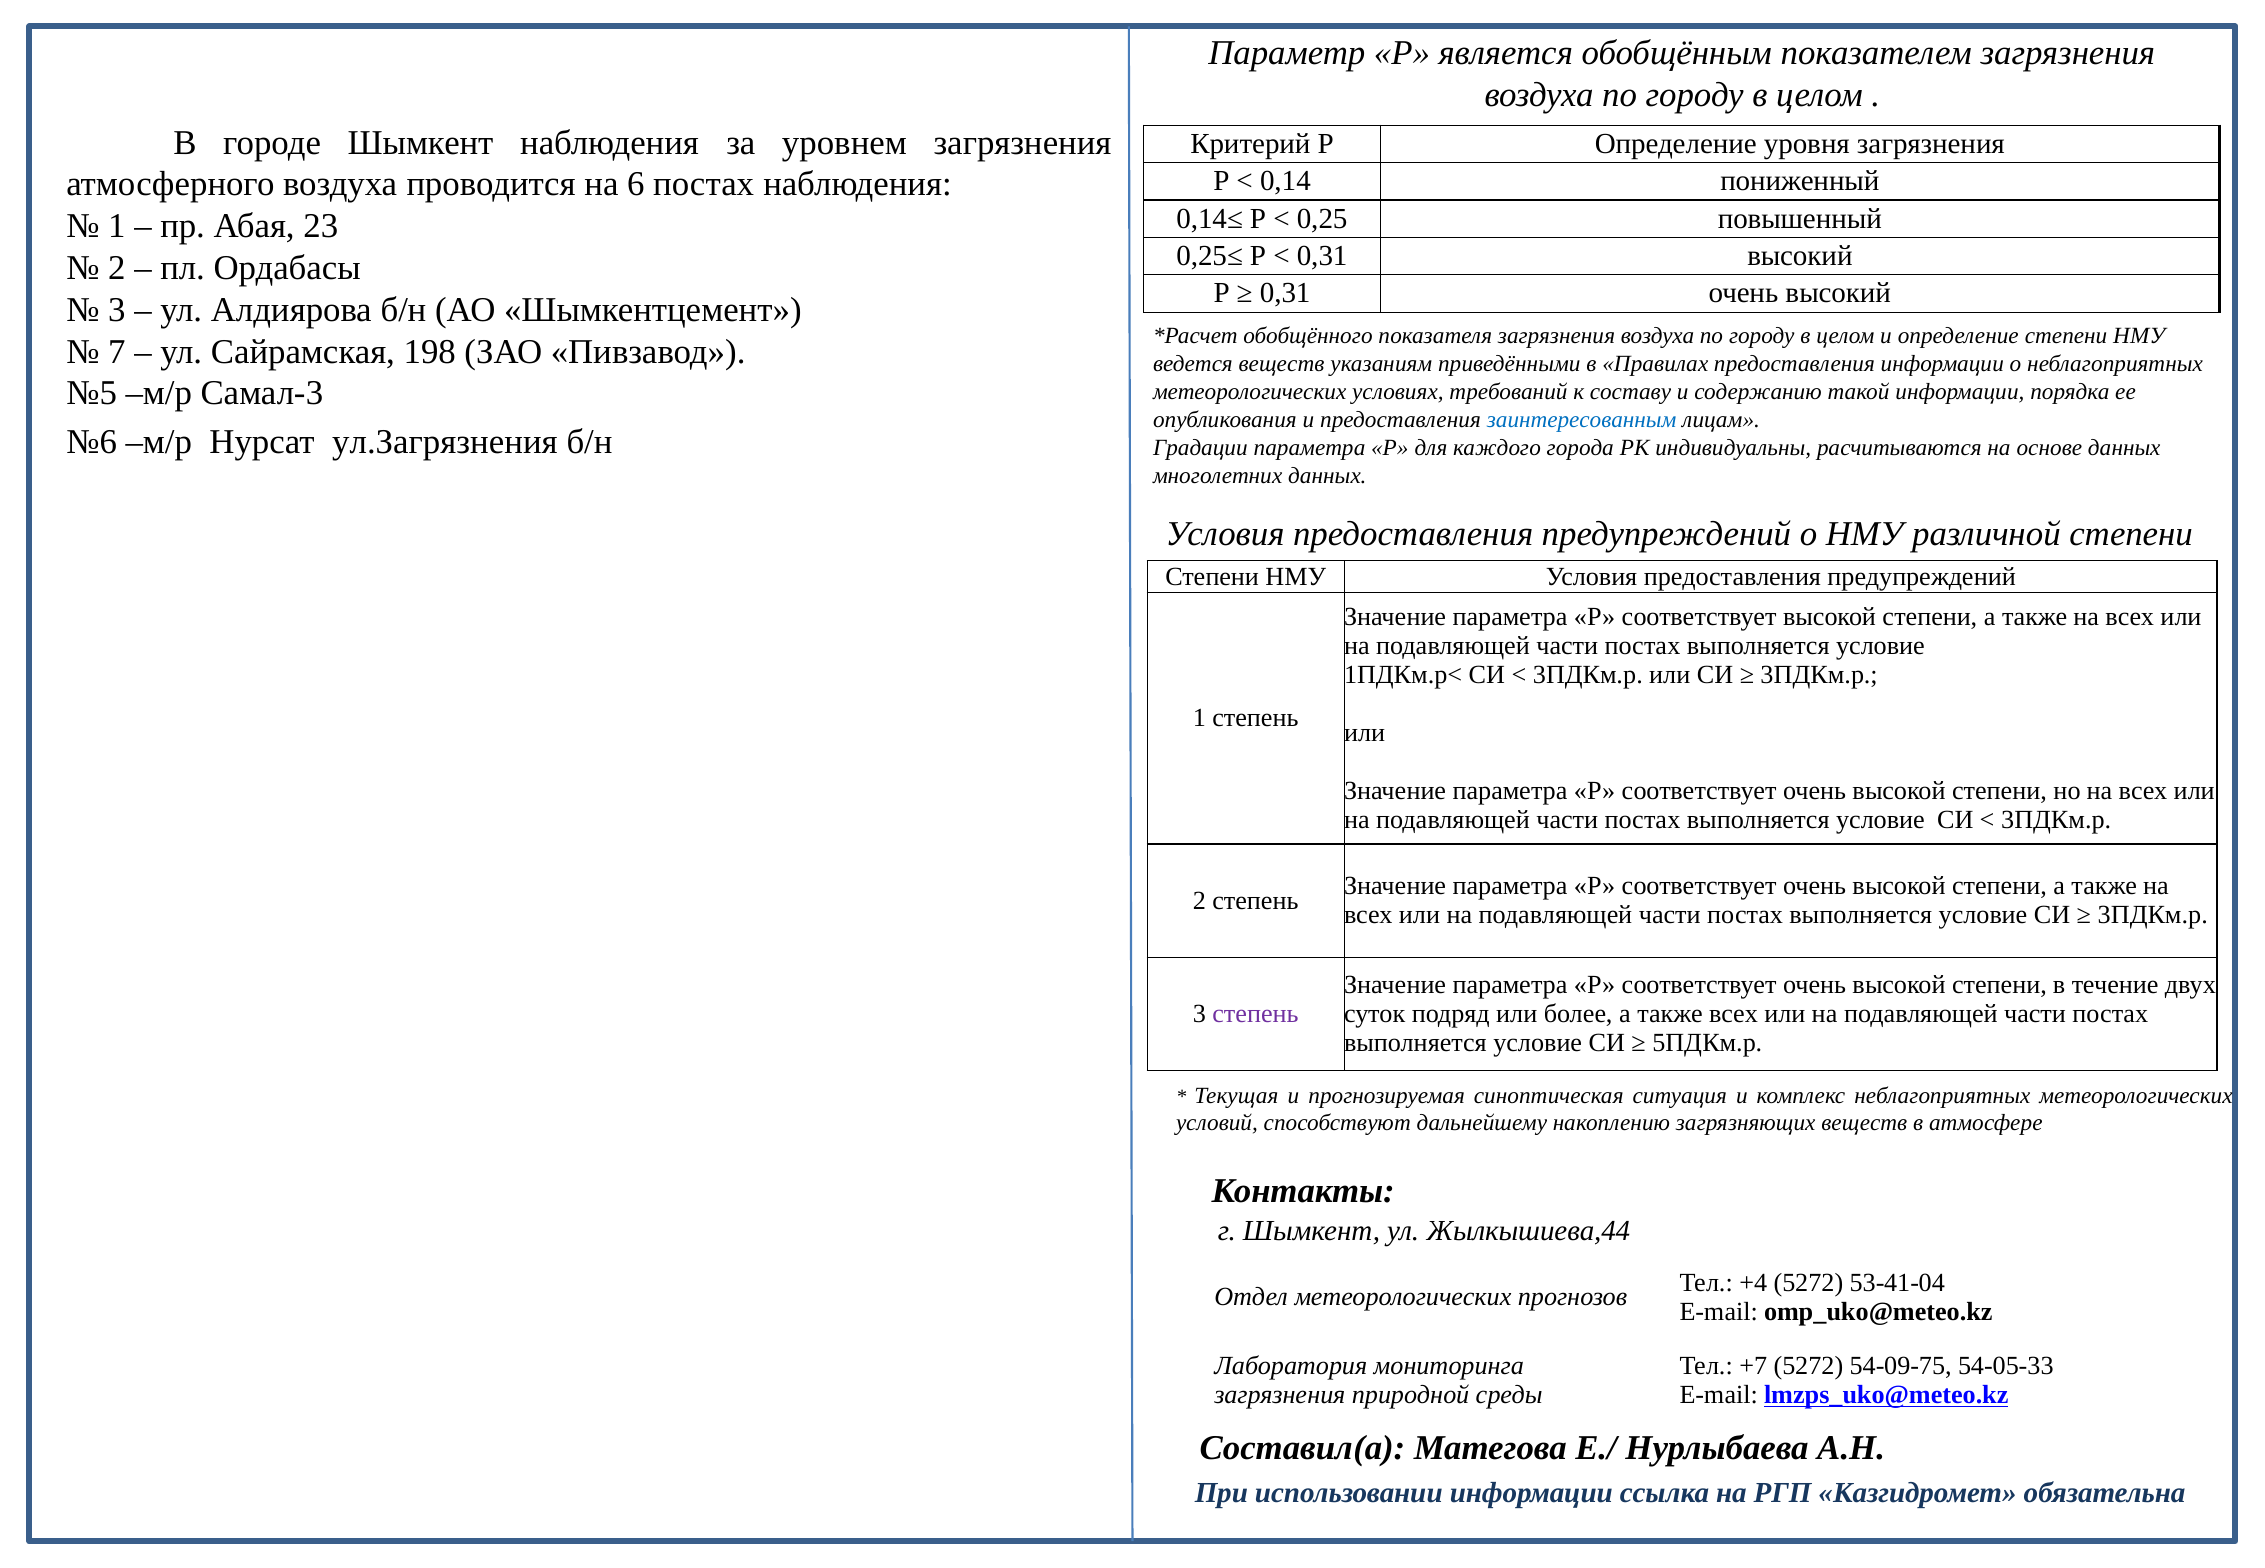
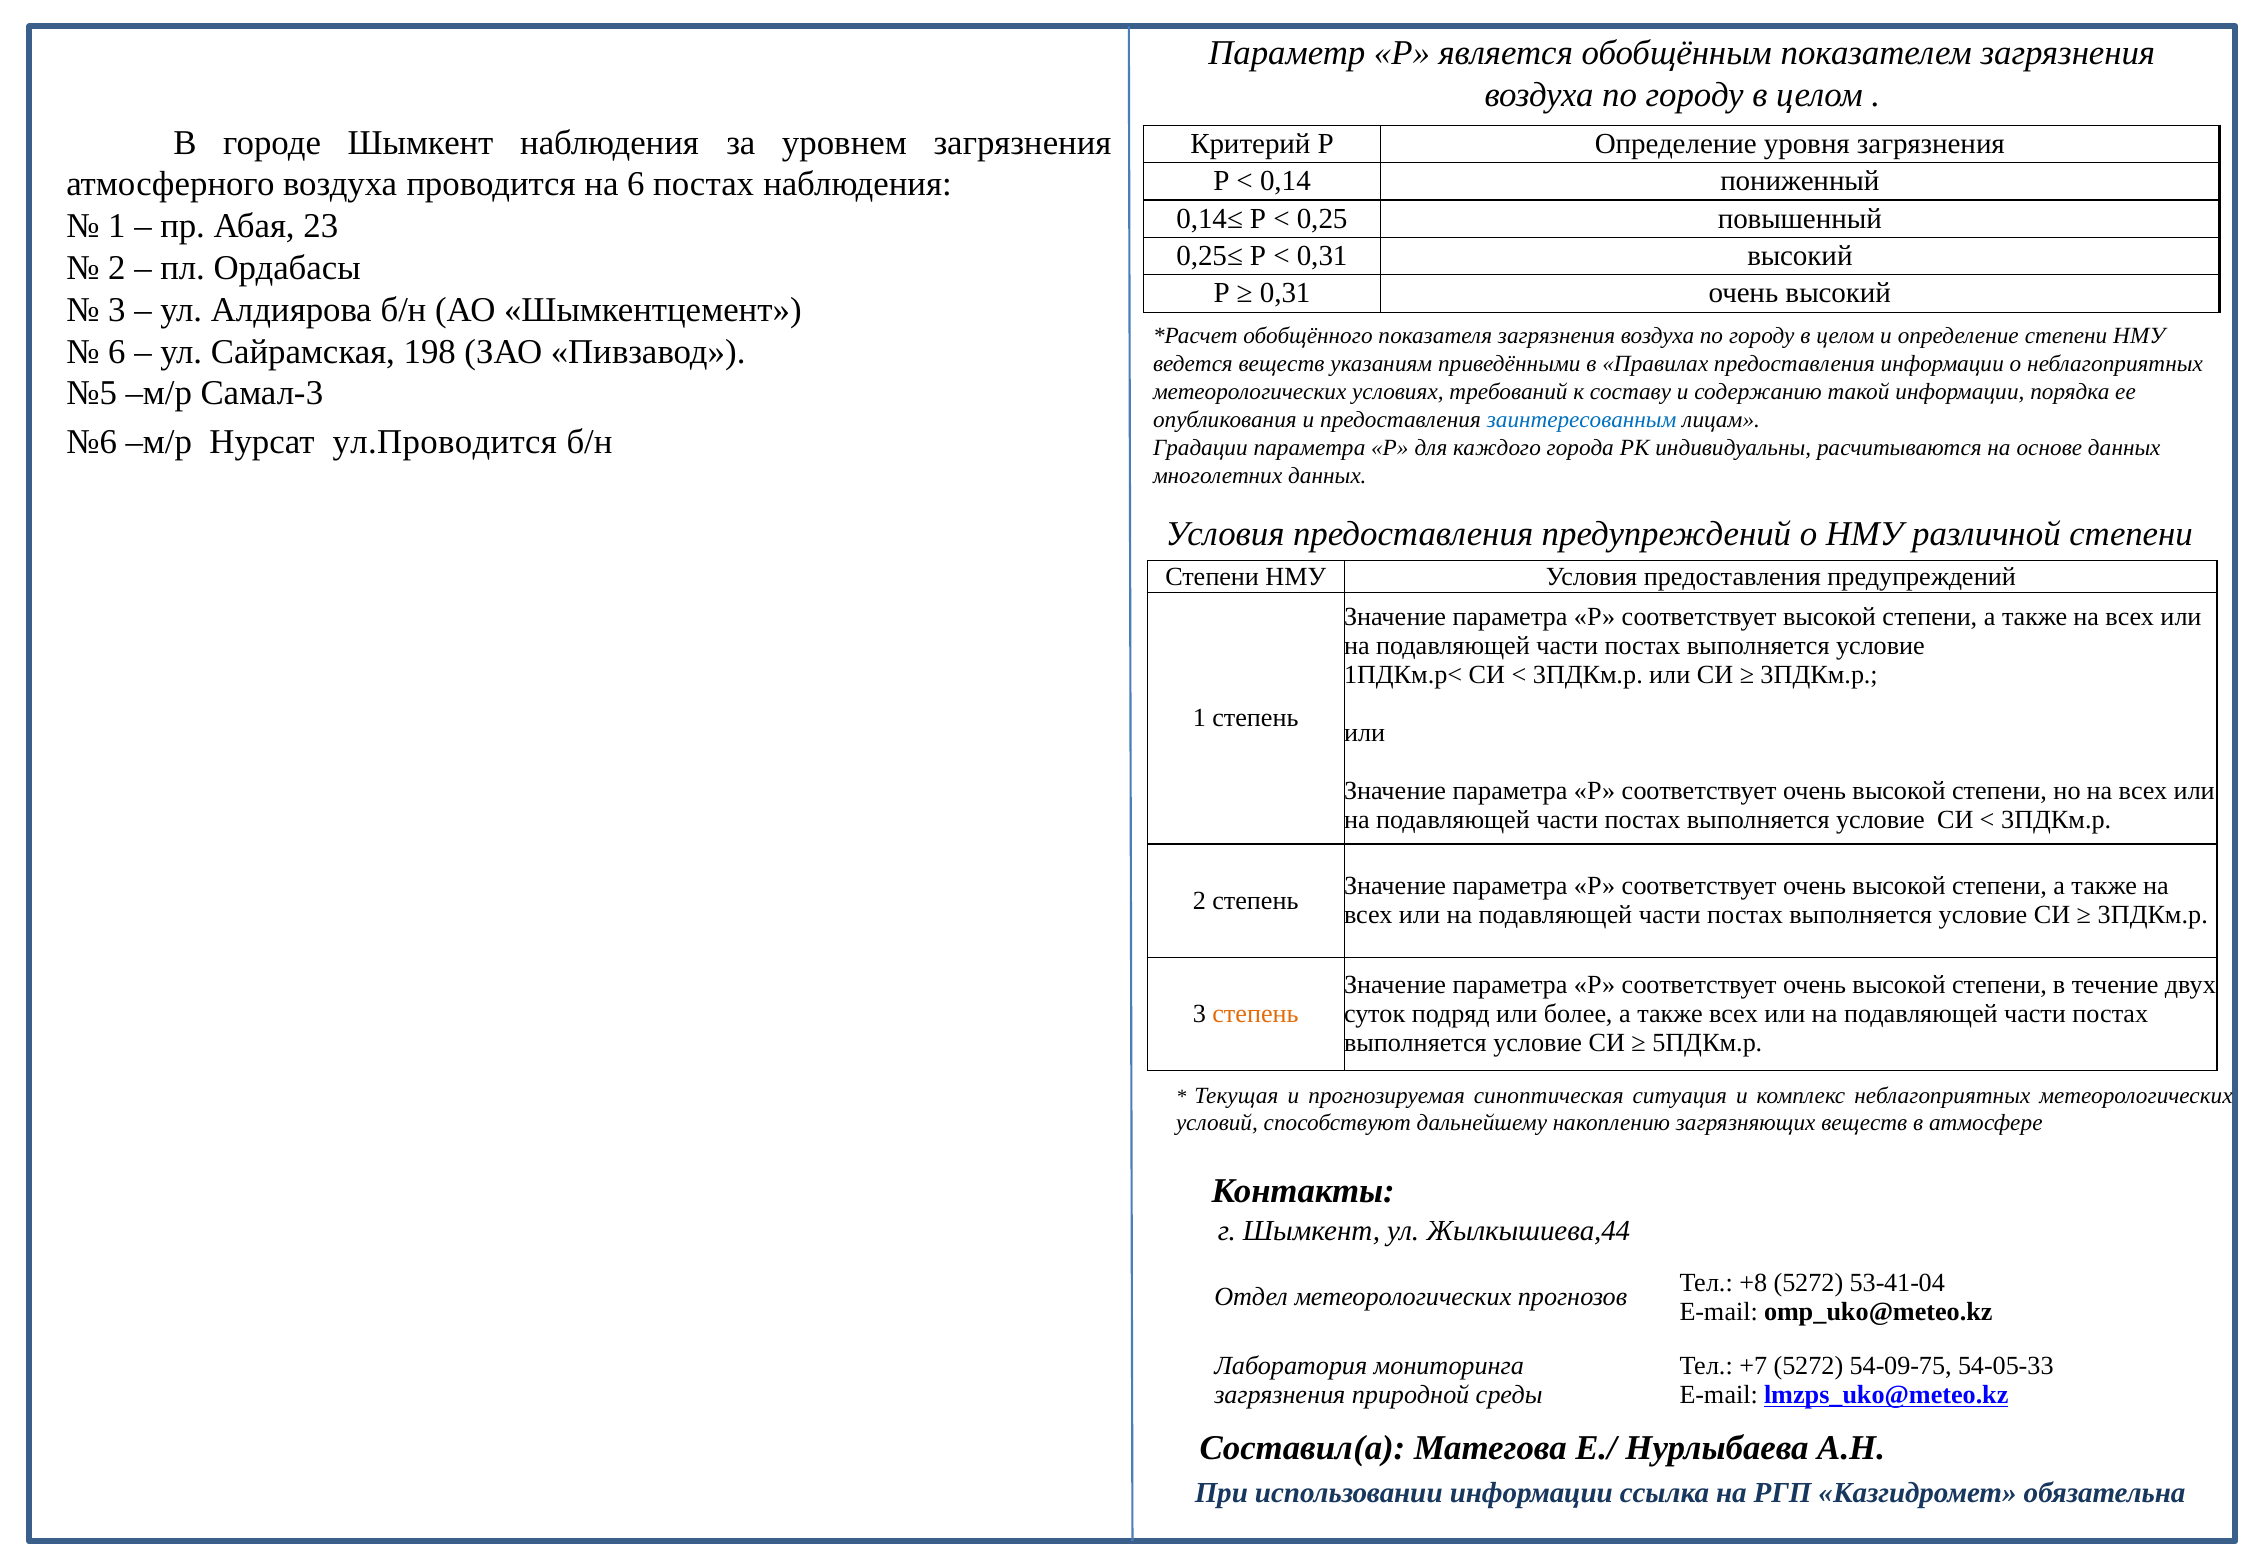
7 at (117, 352): 7 -> 6
ул.Загрязнения: ул.Загрязнения -> ул.Проводится
степень at (1255, 1014) colour: purple -> orange
+4: +4 -> +8
